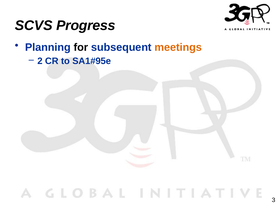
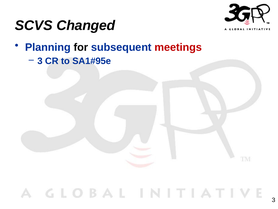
Progress: Progress -> Changed
meetings colour: orange -> red
2 at (40, 61): 2 -> 3
